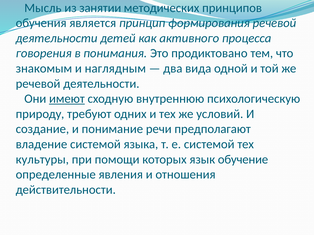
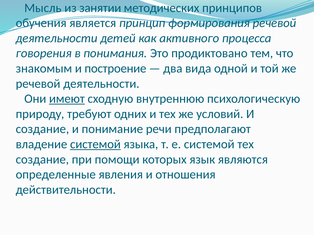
наглядным: наглядным -> построение
системой at (95, 145) underline: none -> present
культуры at (42, 160): культуры -> создание
обучение: обучение -> являются
